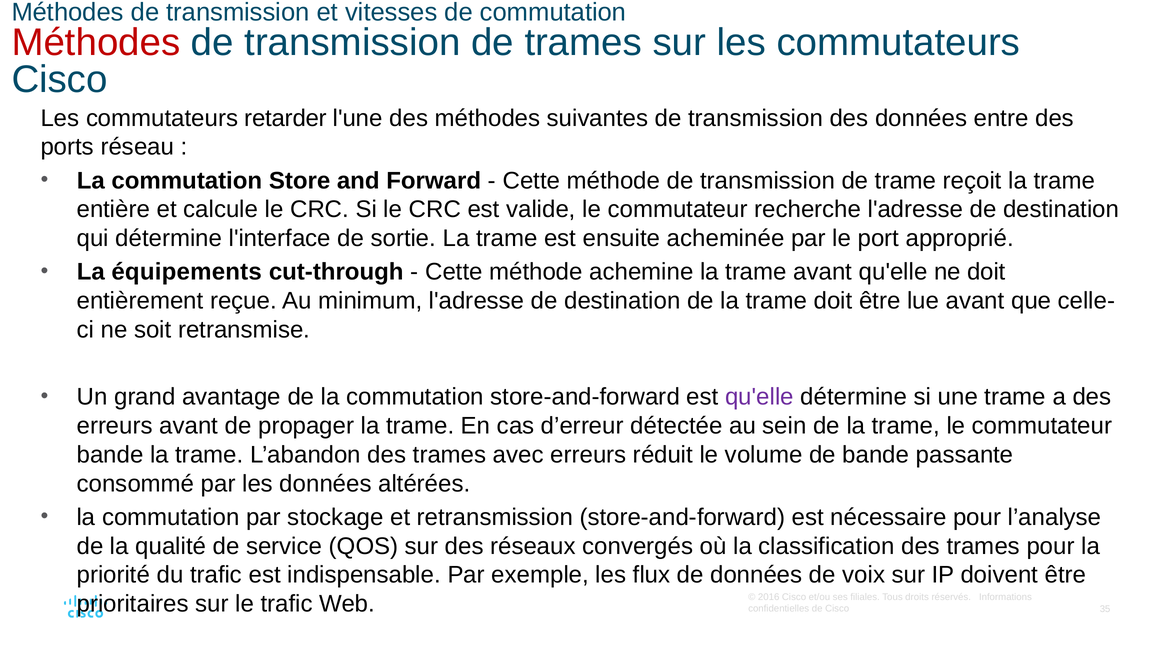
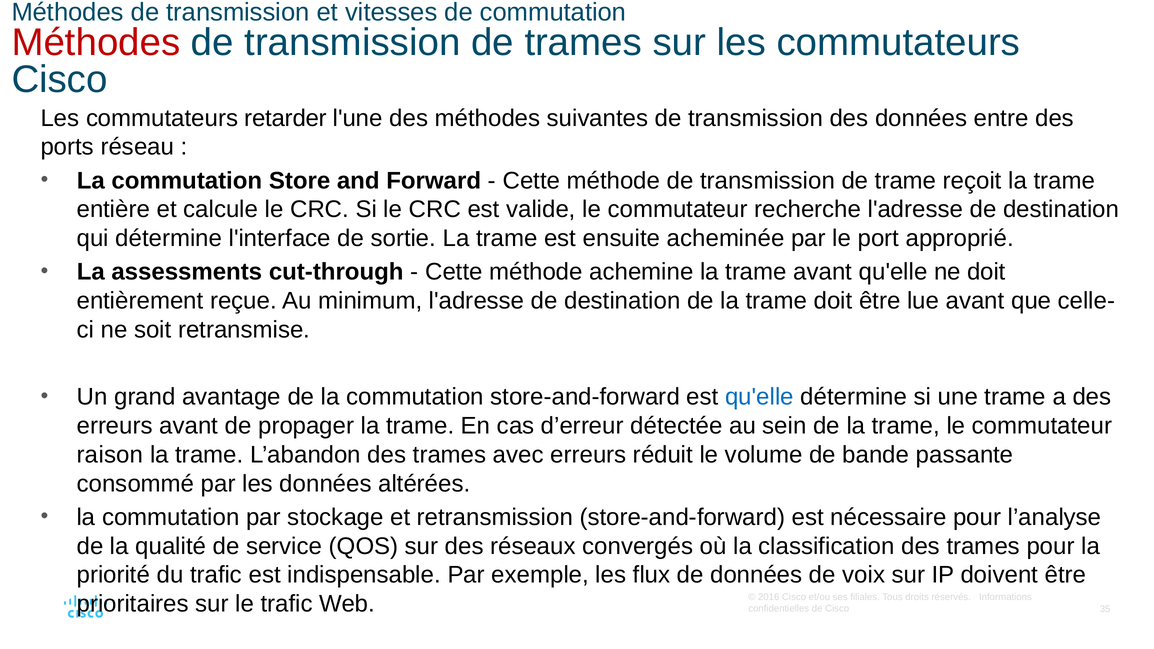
équipements: équipements -> assessments
qu'elle at (759, 397) colour: purple -> blue
bande at (110, 455): bande -> raison
